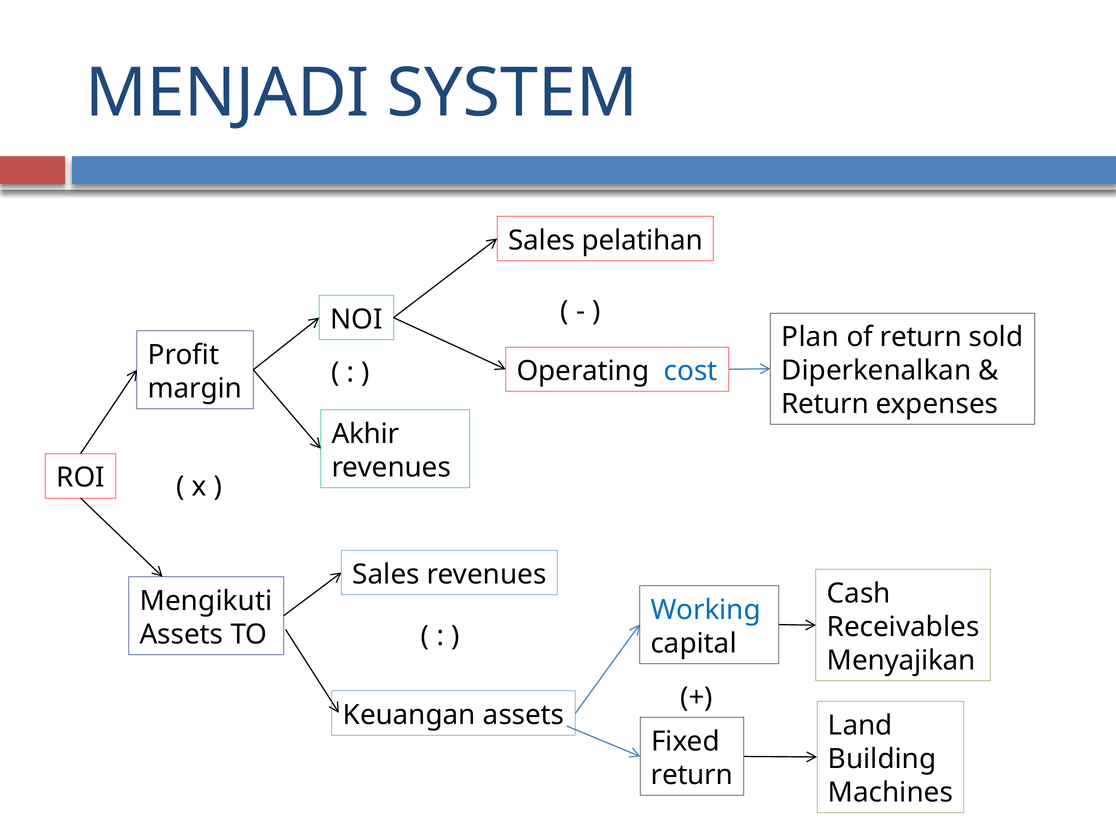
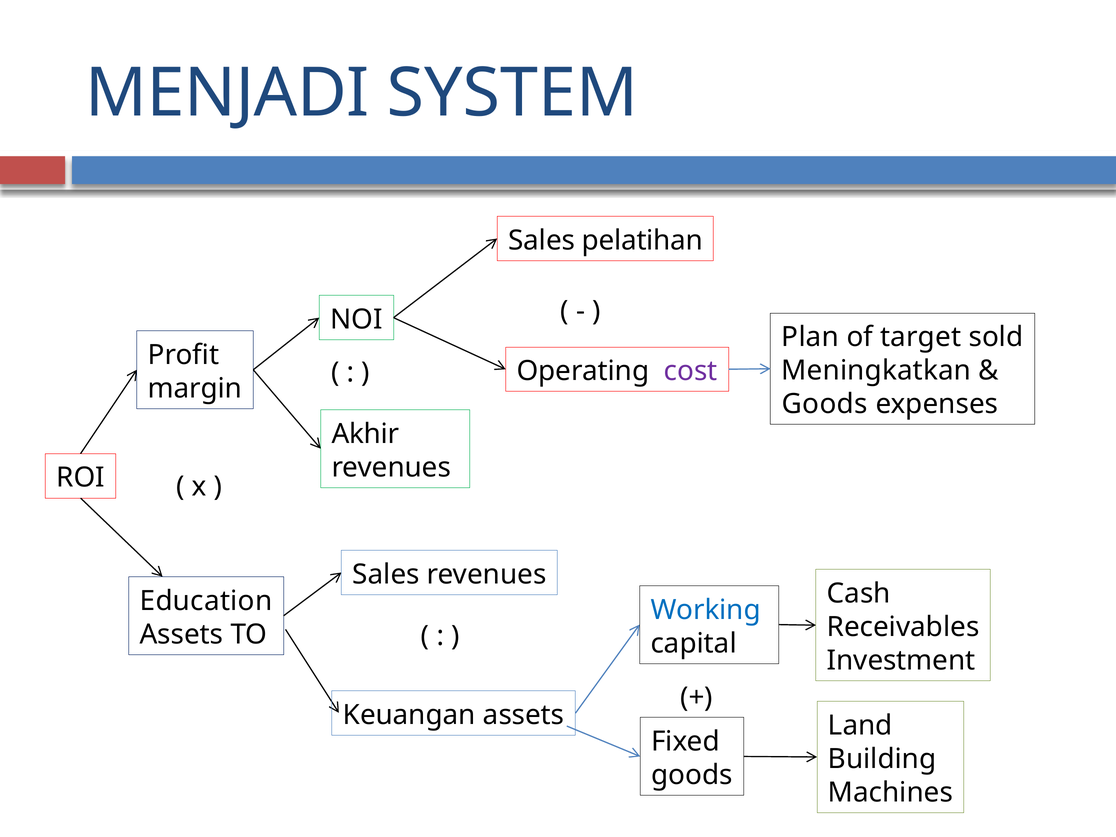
of return: return -> target
Diperkenalkan: Diperkenalkan -> Meningkatkan
cost colour: blue -> purple
Return at (825, 404): Return -> Goods
Mengikuti: Mengikuti -> Education
Menyajikan: Menyajikan -> Investment
return at (692, 775): return -> goods
